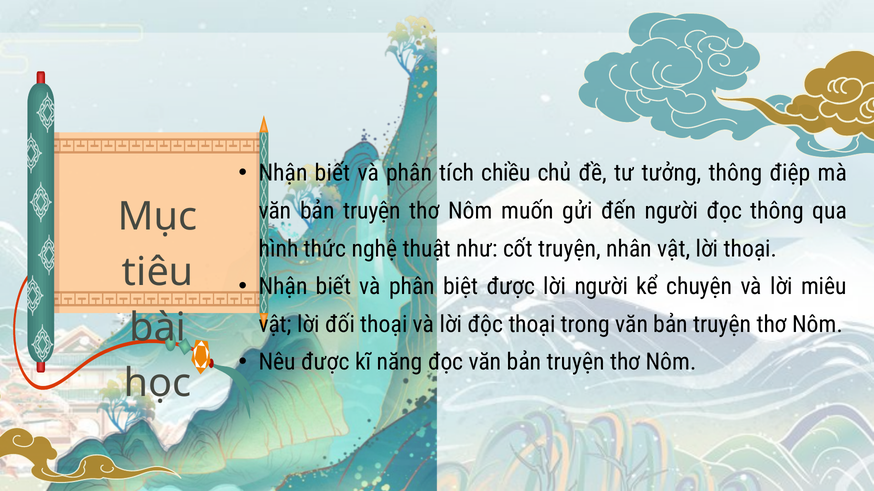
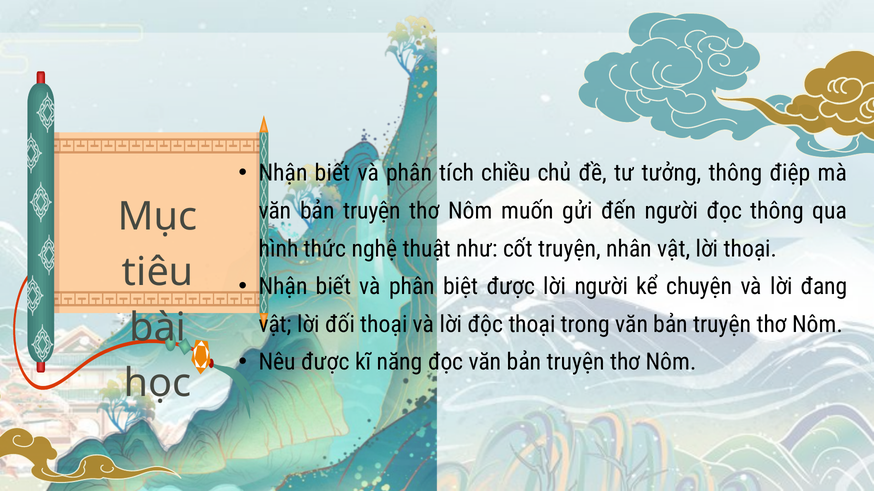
miêu: miêu -> đang
